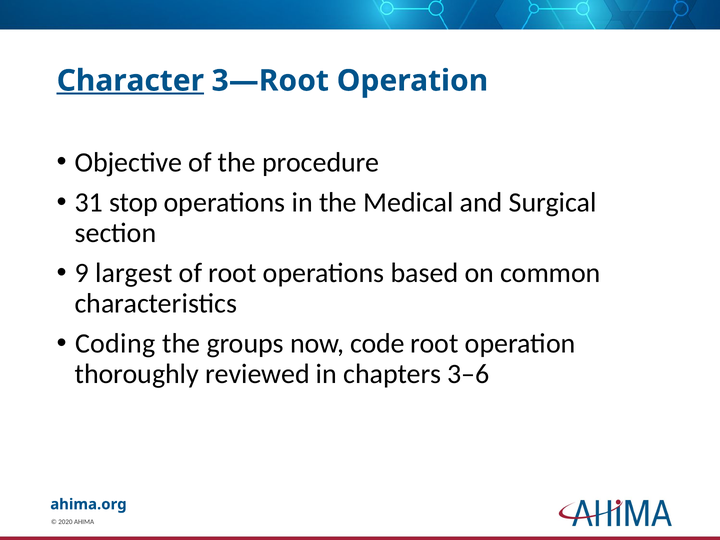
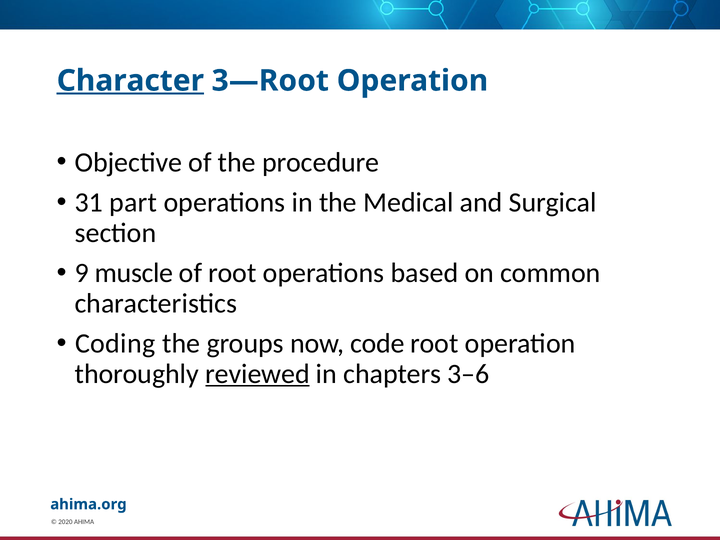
stop: stop -> part
largest: largest -> muscle
reviewed underline: none -> present
